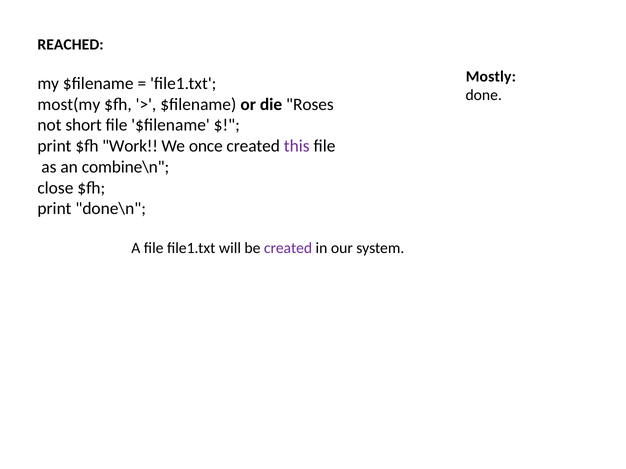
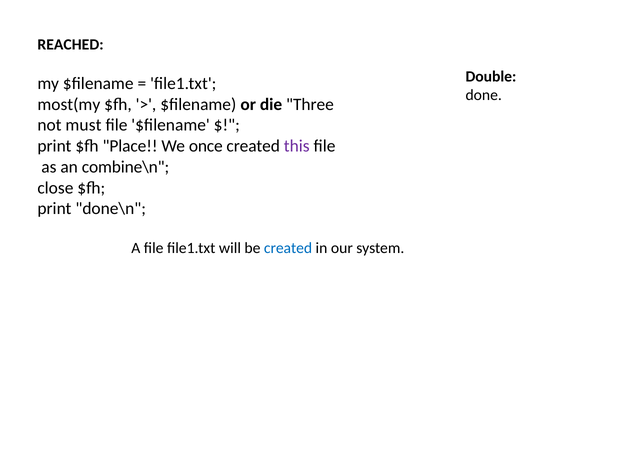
Mostly: Mostly -> Double
Roses: Roses -> Three
short: short -> must
Work: Work -> Place
created at (288, 248) colour: purple -> blue
